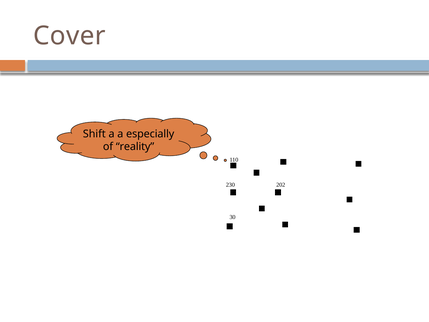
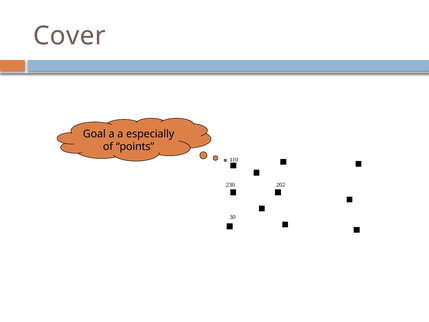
Shift: Shift -> Goal
reality: reality -> points
